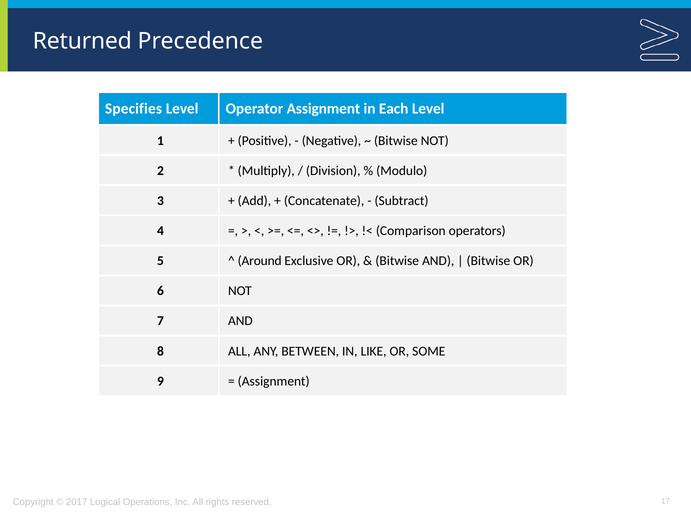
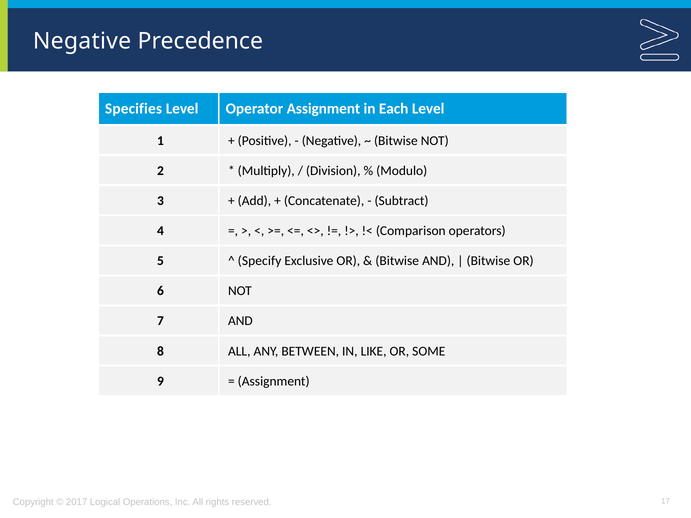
Returned at (82, 41): Returned -> Negative
Around: Around -> Specify
